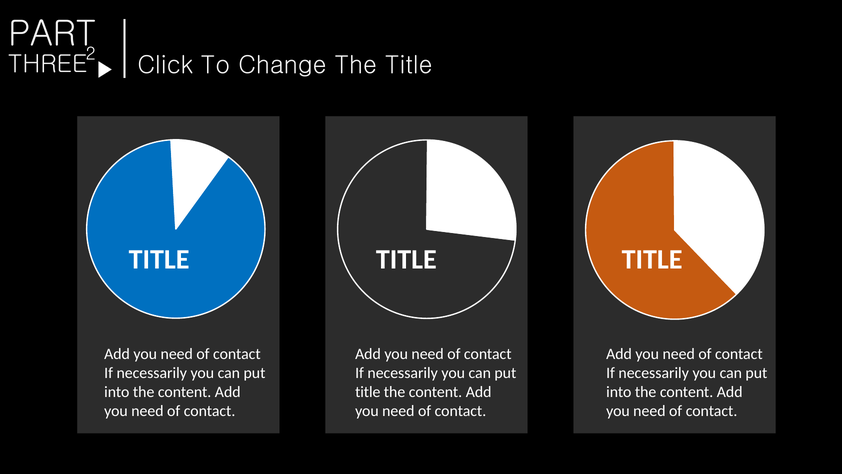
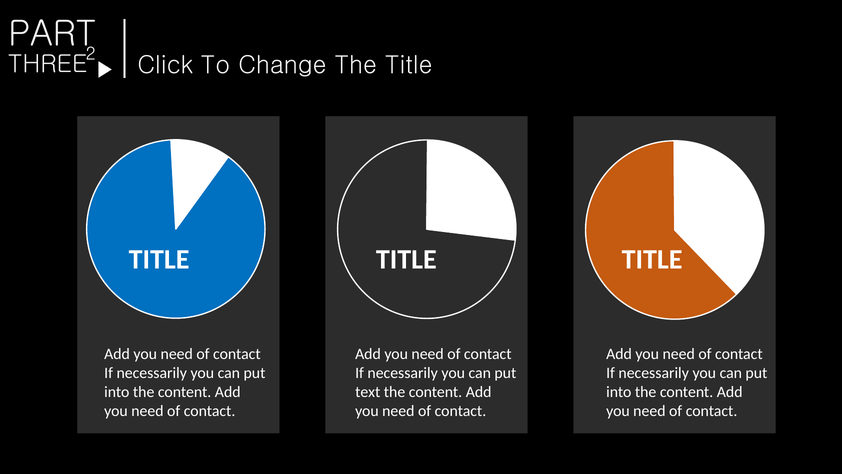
title at (368, 392): title -> text
